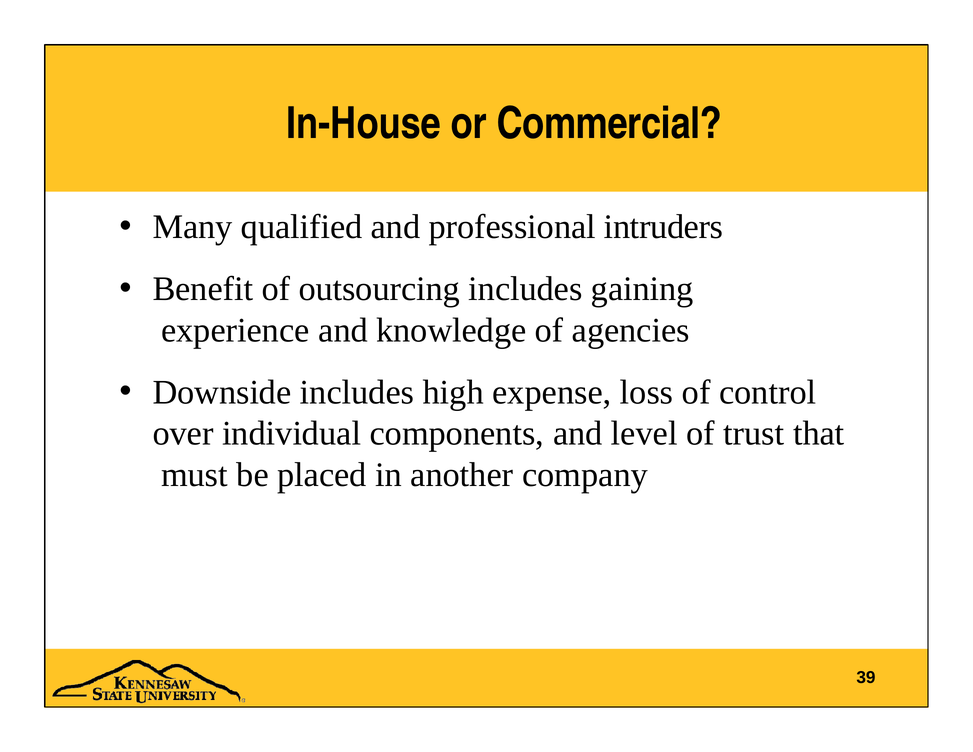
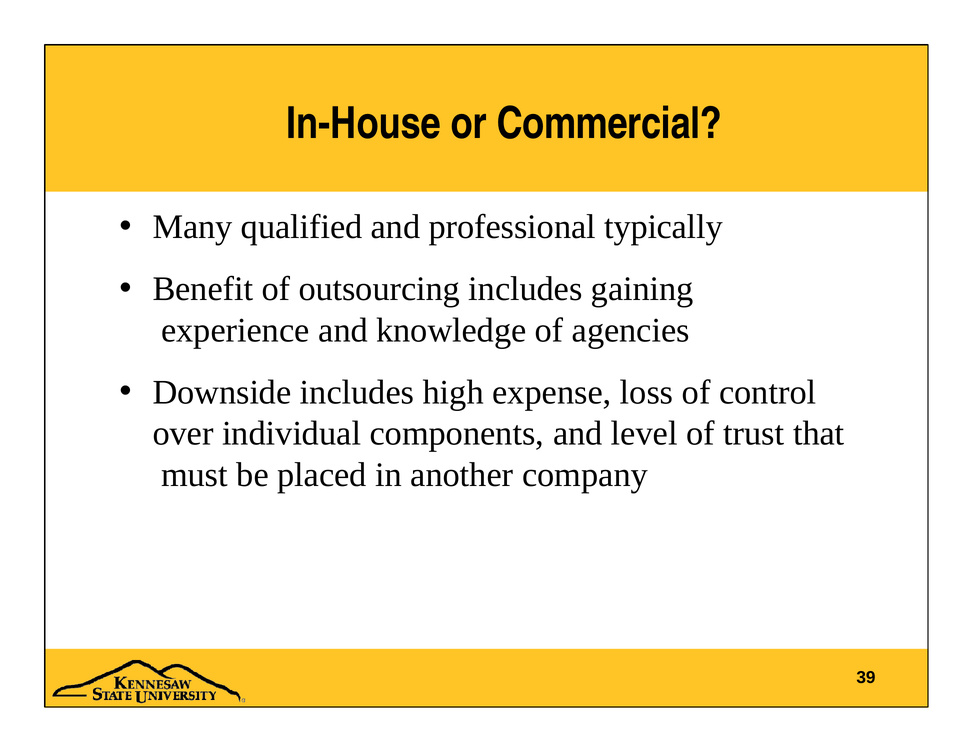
intruders: intruders -> typically
